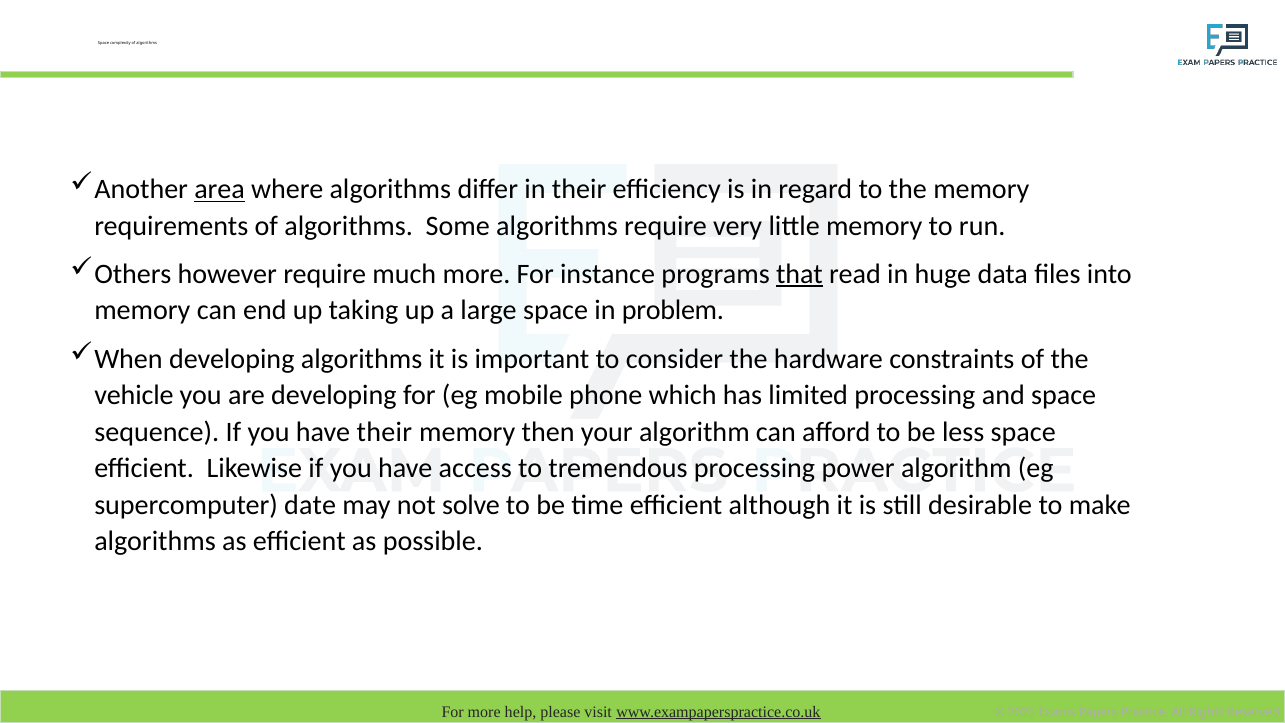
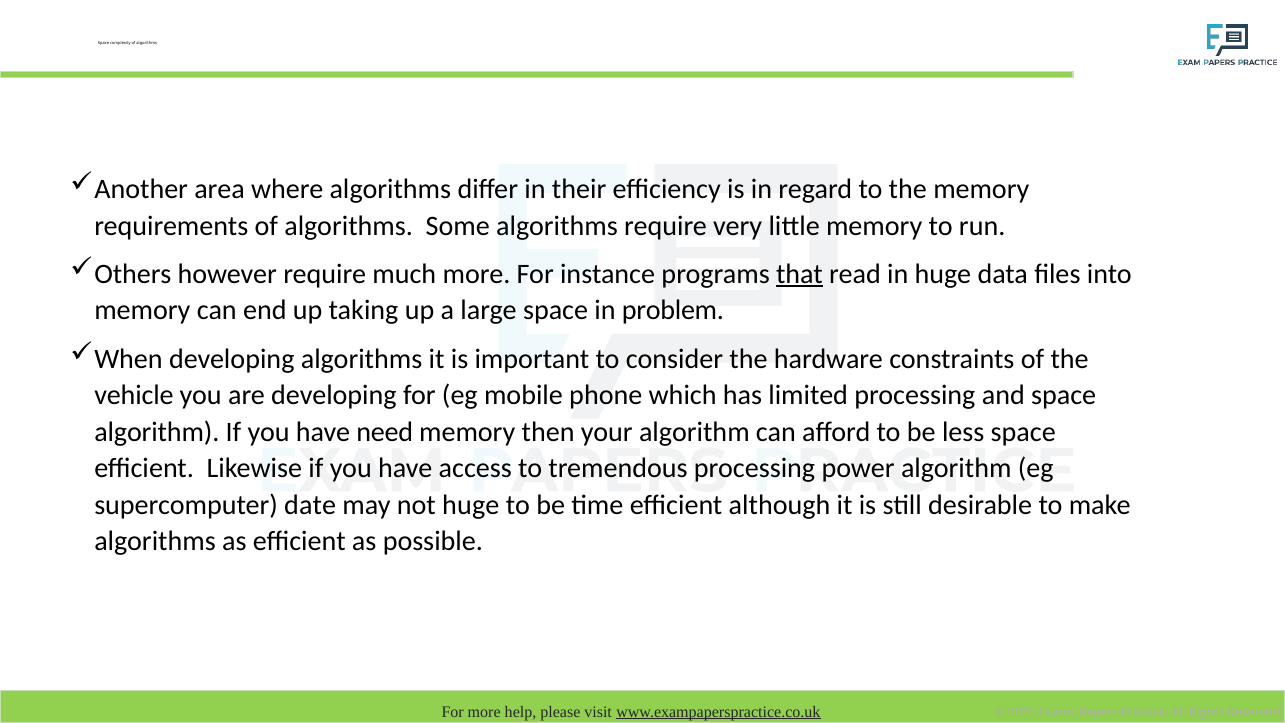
area underline: present -> none
sequence at (157, 432): sequence -> algorithm
have their: their -> need
not solve: solve -> huge
